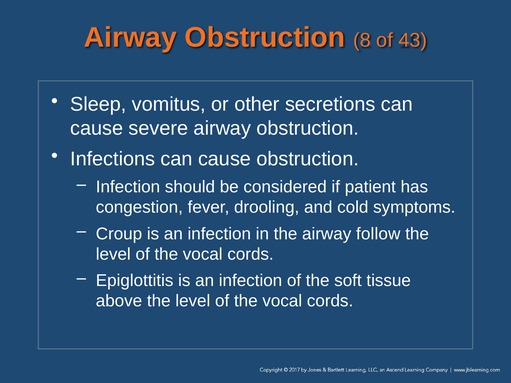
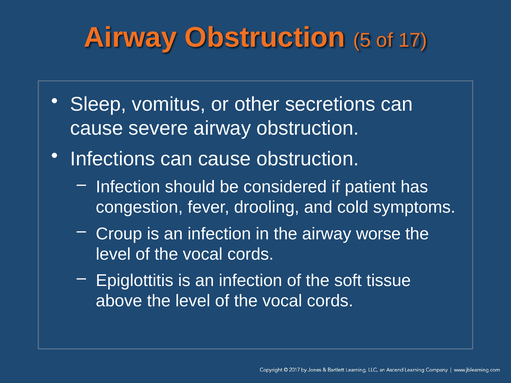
8: 8 -> 5
43: 43 -> 17
follow: follow -> worse
